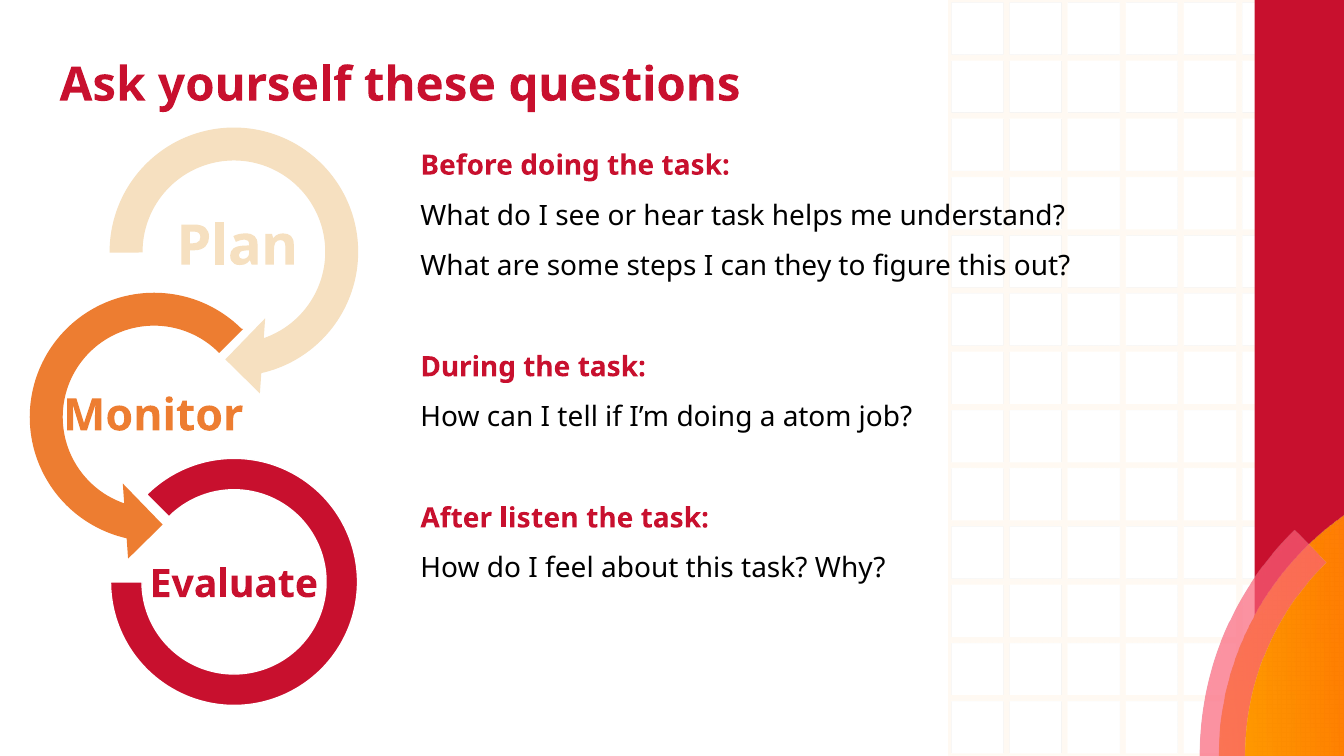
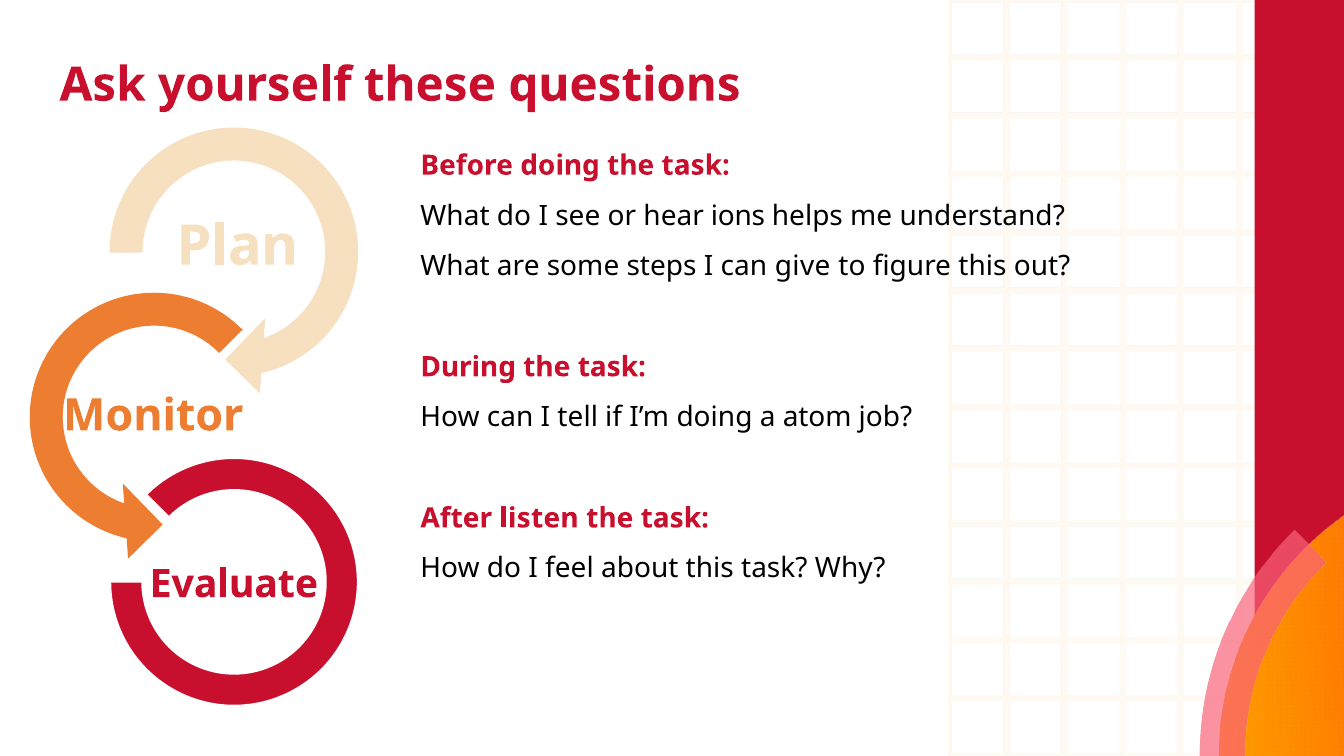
hear task: task -> ions
they: they -> give
